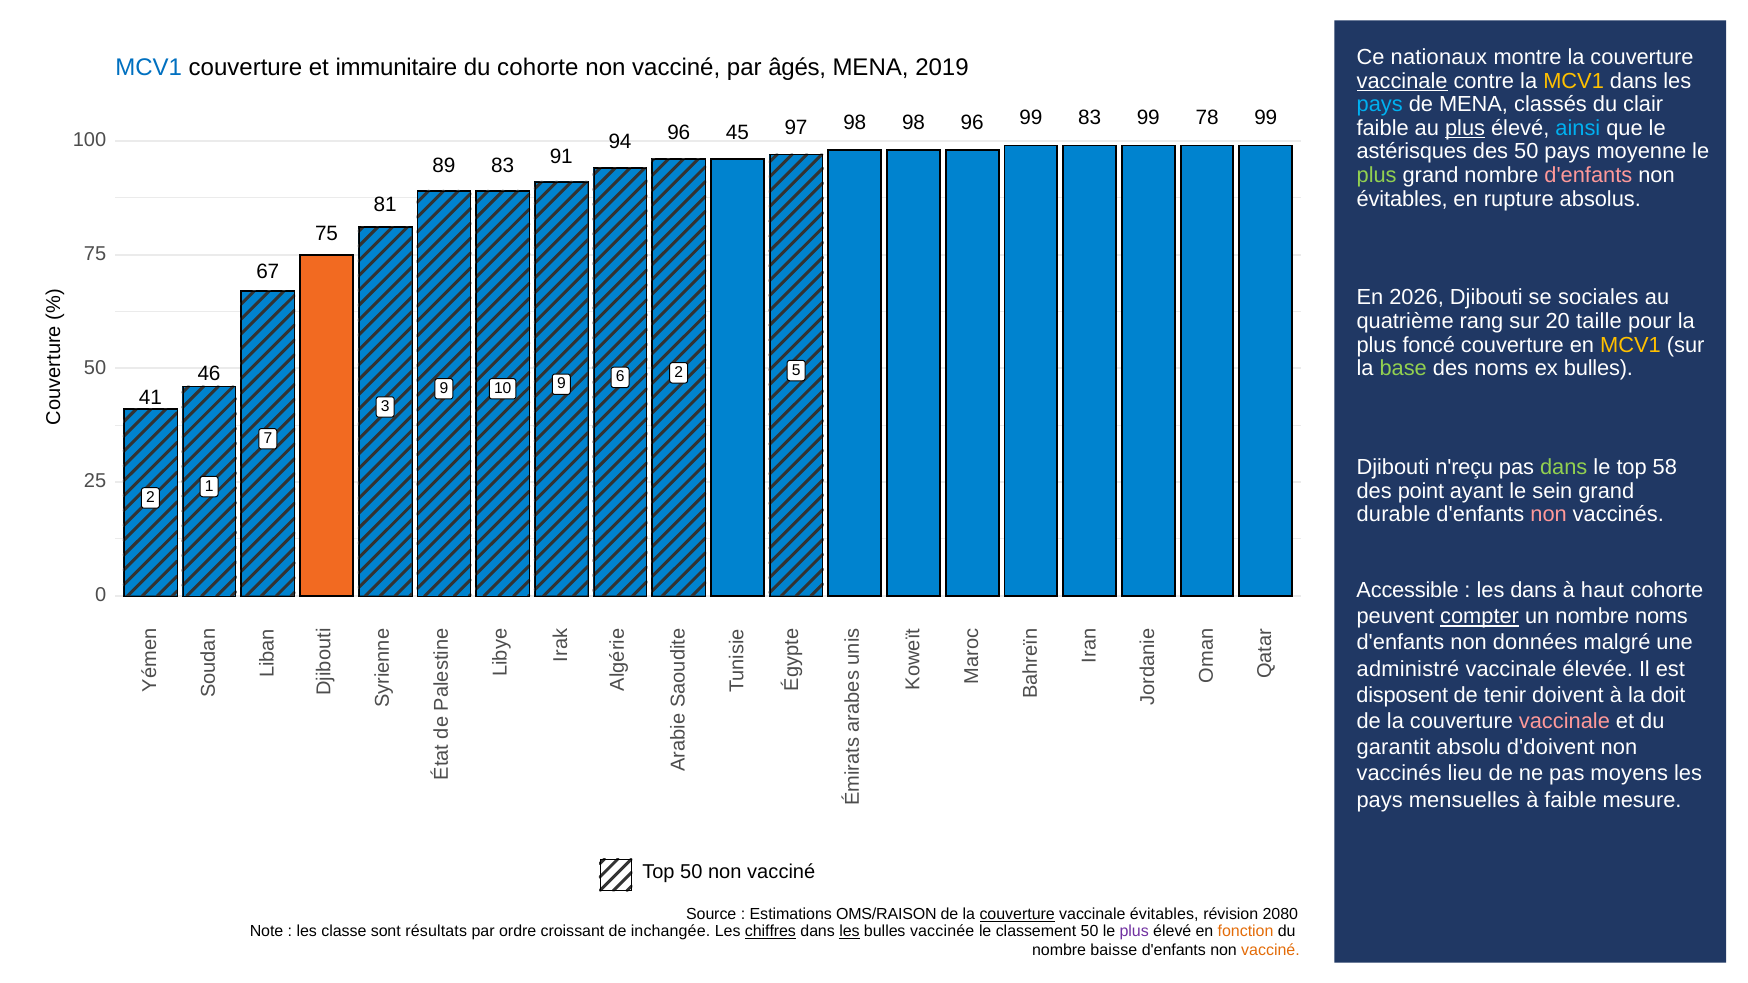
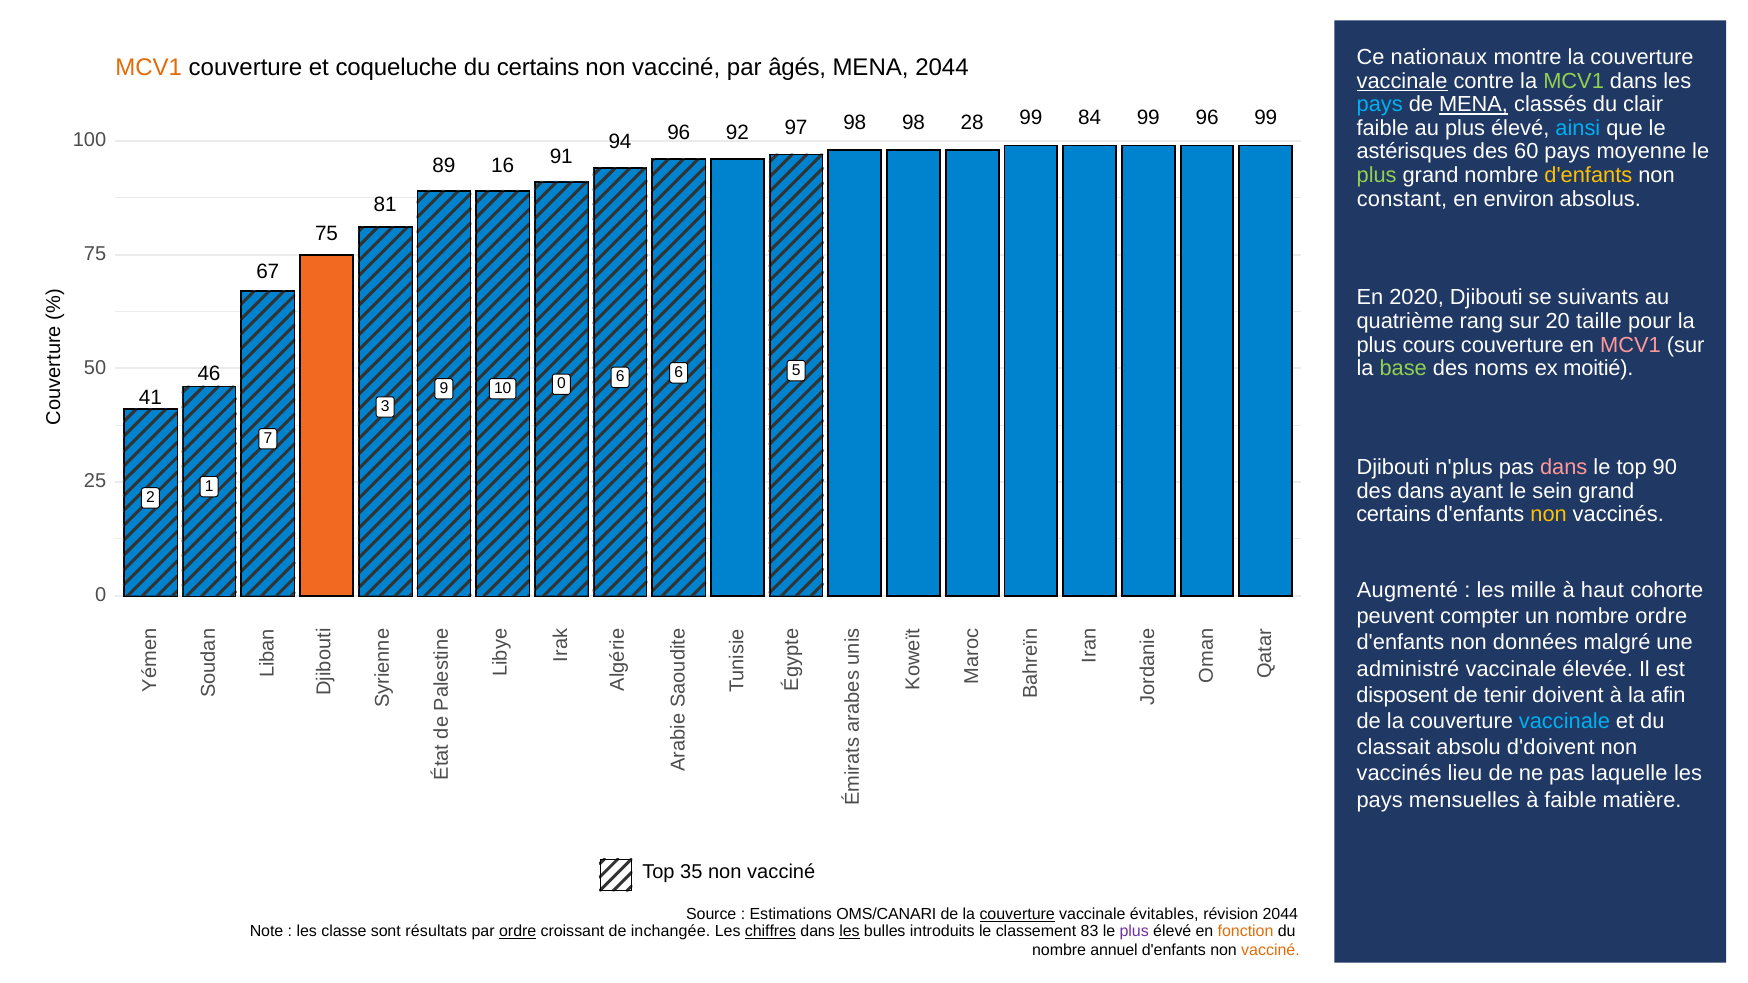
MCV1 at (149, 68) colour: blue -> orange
immunitaire: immunitaire -> coqueluche
du cohorte: cohorte -> certains
MENA 2019: 2019 -> 2044
MCV1 at (1574, 81) colour: yellow -> light green
MENA at (1474, 105) underline: none -> present
98 83: 83 -> 84
99 78: 78 -> 96
plus at (1465, 128) underline: present -> none
45: 45 -> 92
97 96: 96 -> 28
des 50: 50 -> 60
89 83: 83 -> 16
d'enfants at (1588, 175) colour: pink -> yellow
évitables at (1402, 199): évitables -> constant
rupture: rupture -> environ
2026: 2026 -> 2020
sociales: sociales -> suivants
foncé: foncé -> cours
MCV1 at (1631, 345) colour: yellow -> pink
ex bulles: bulles -> moitié
10 9: 9 -> 0
6 2: 2 -> 6
n'reçu: n'reçu -> n'plus
dans at (1564, 467) colour: light green -> pink
58: 58 -> 90
des point: point -> dans
durable at (1394, 515): durable -> certains
non at (1549, 515) colour: pink -> yellow
Accessible: Accessible -> Augmenté
les dans: dans -> mille
compter underline: present -> none
nombre noms: noms -> ordre
doit: doit -> afin
vaccinale at (1564, 722) colour: pink -> light blue
garantit: garantit -> classait
moyens: moyens -> laquelle
mesure: mesure -> matière
Top 50: 50 -> 35
OMS/RAISON: OMS/RAISON -> OMS/CANARI
révision 2080: 2080 -> 2044
ordre at (518, 932) underline: none -> present
vaccinée: vaccinée -> introduits
classement 50: 50 -> 83
baisse: baisse -> annuel
